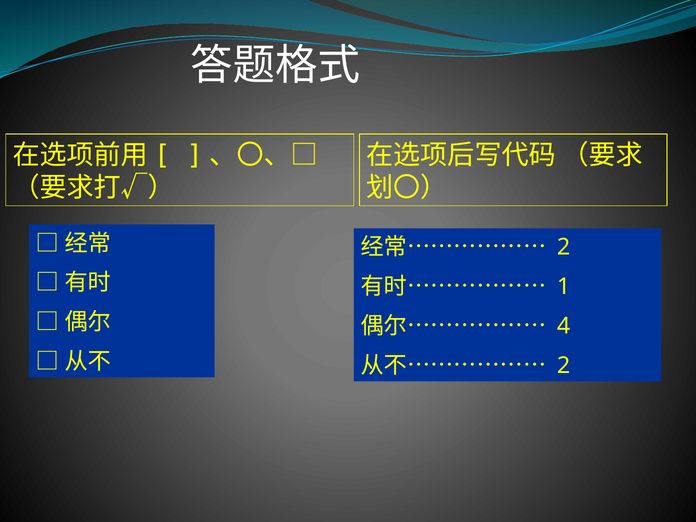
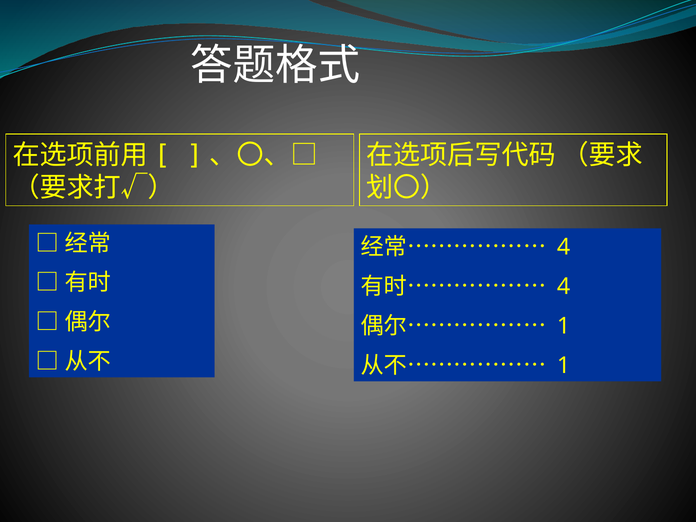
2 at (564, 247): 2 -> 4
1 at (564, 287): 1 -> 4
4 at (564, 326): 4 -> 1
2 at (564, 366): 2 -> 1
